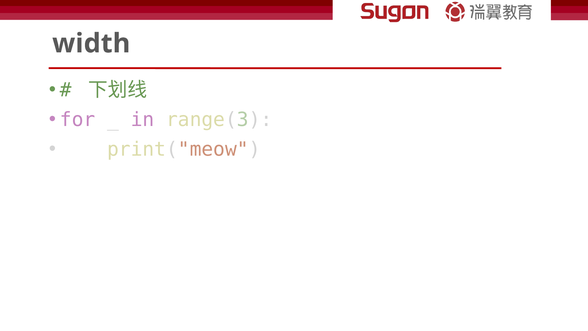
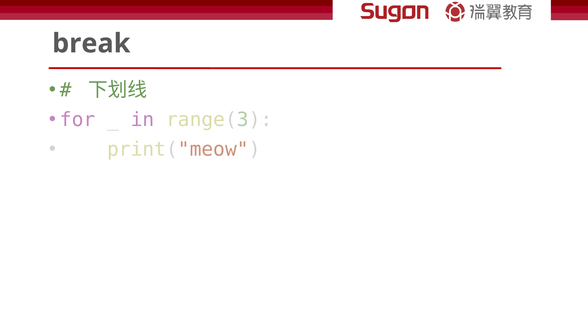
width: width -> break
